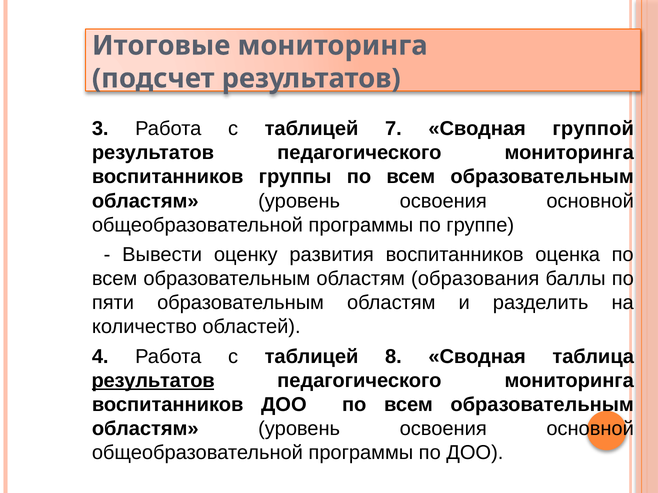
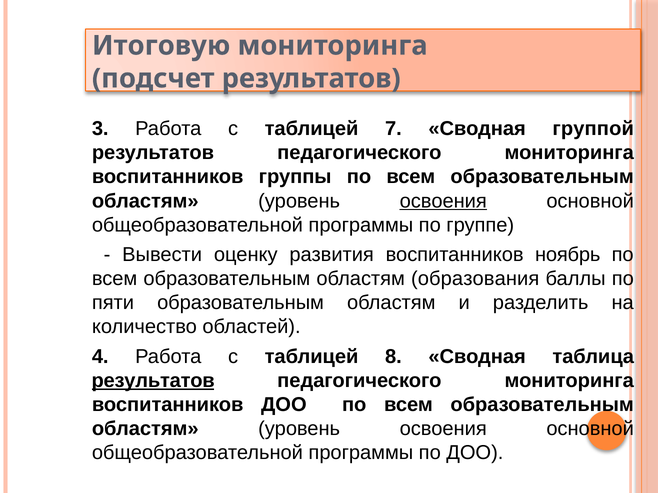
Итоговые: Итоговые -> Итоговую
освоения at (443, 201) underline: none -> present
оценка: оценка -> ноябрь
